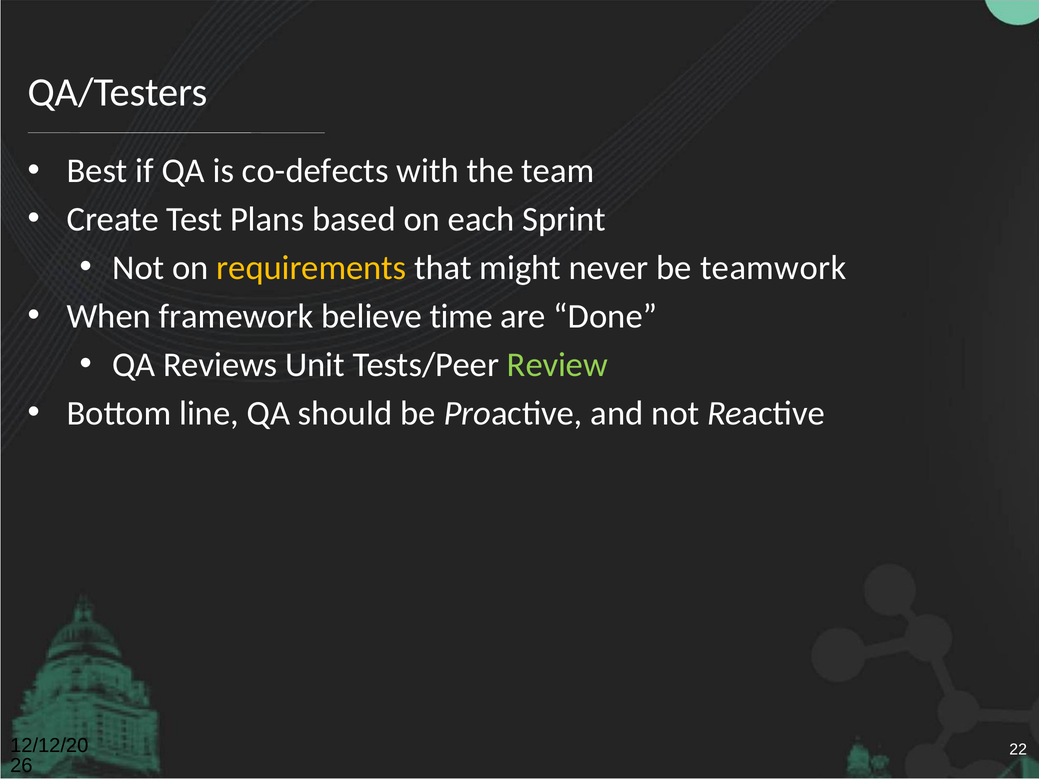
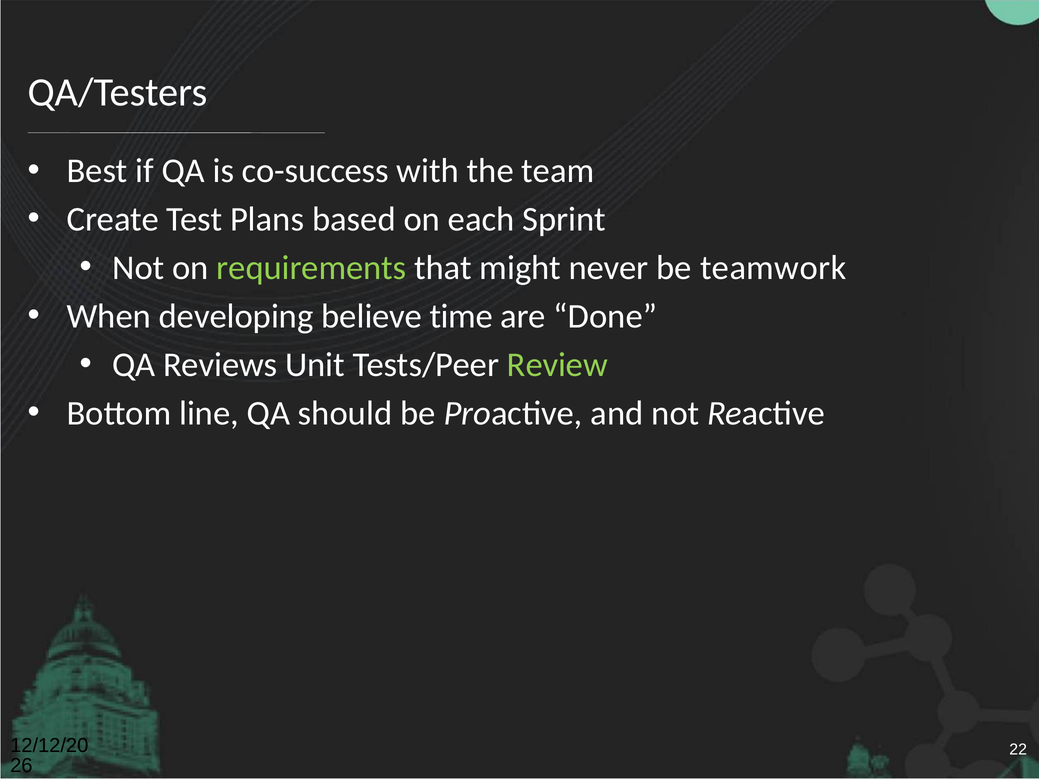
co-defects: co-defects -> co-success
requirements colour: yellow -> light green
framework: framework -> developing
